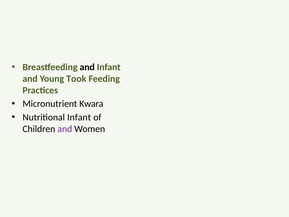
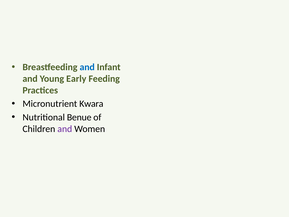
and at (87, 67) colour: black -> blue
Took: Took -> Early
Nutritional Infant: Infant -> Benue
